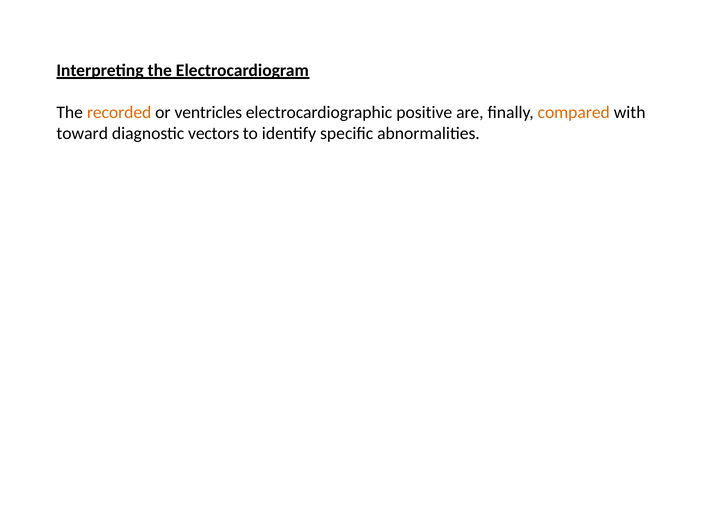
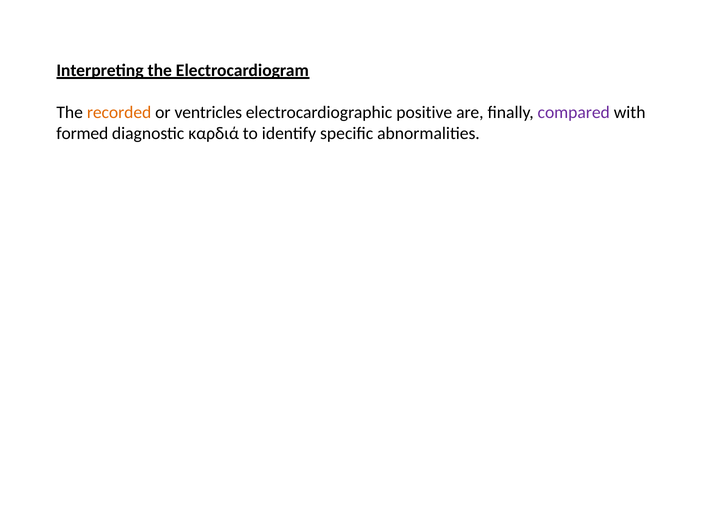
compared colour: orange -> purple
toward: toward -> formed
vectors: vectors -> καρδιά
